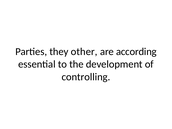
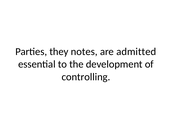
other: other -> notes
according: according -> admitted
